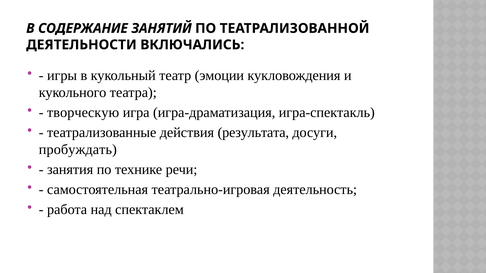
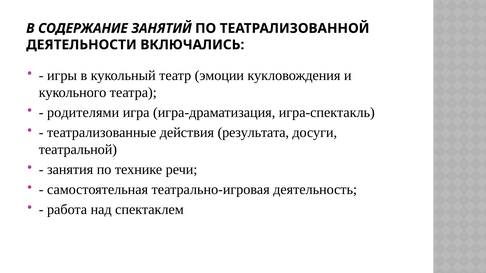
творческую: творческую -> родителями
пробуждать: пробуждать -> театральной
